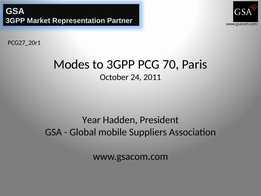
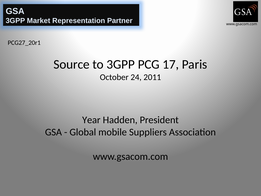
Modes: Modes -> Source
70: 70 -> 17
